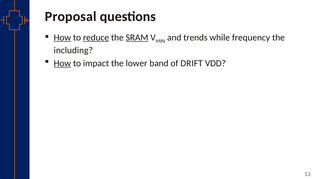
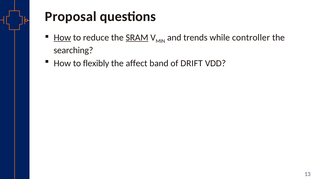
reduce underline: present -> none
frequency: frequency -> controller
including: including -> searching
How at (62, 63) underline: present -> none
impact: impact -> flexibly
lower: lower -> affect
